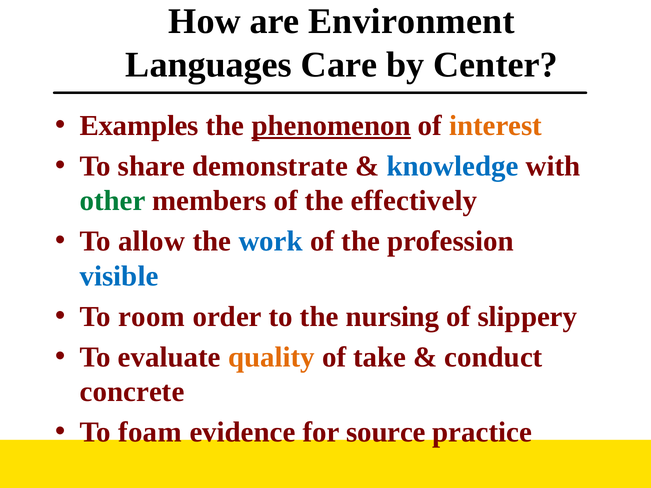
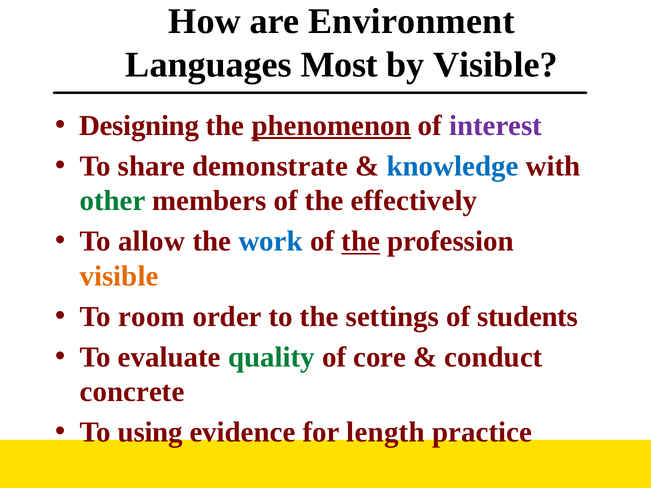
Care: Care -> Most
by Center: Center -> Visible
Examples: Examples -> Designing
interest colour: orange -> purple
the at (361, 241) underline: none -> present
visible at (119, 276) colour: blue -> orange
nursing: nursing -> settings
slippery: slippery -> students
quality colour: orange -> green
take: take -> core
foam: foam -> using
source: source -> length
